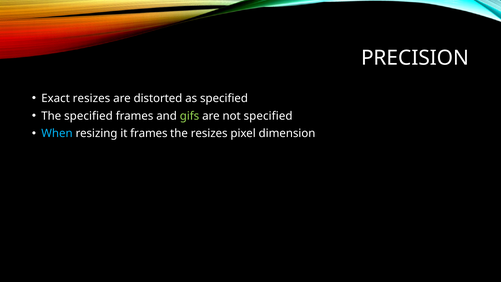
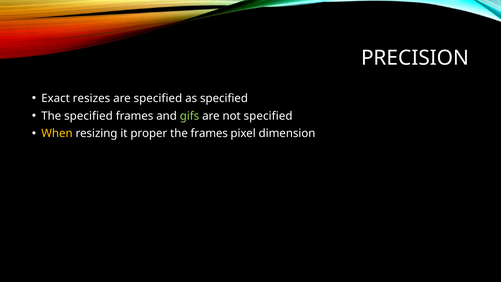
are distorted: distorted -> specified
When colour: light blue -> yellow
it frames: frames -> proper
the resizes: resizes -> frames
